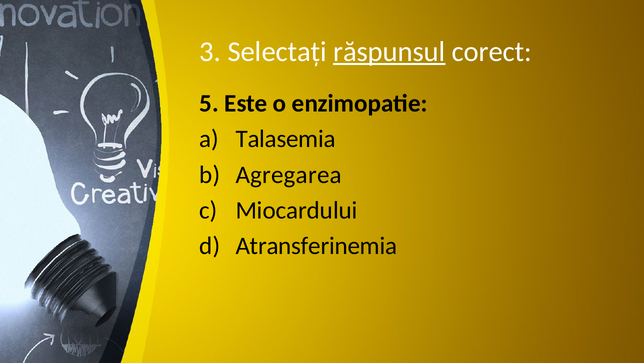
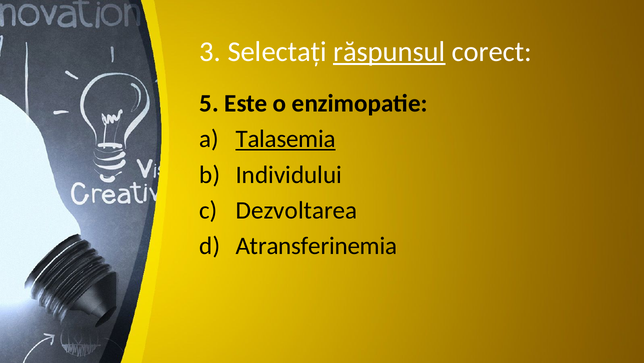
Talasemia underline: none -> present
Agregarea: Agregarea -> Individului
Miocardului: Miocardului -> Dezvoltarea
